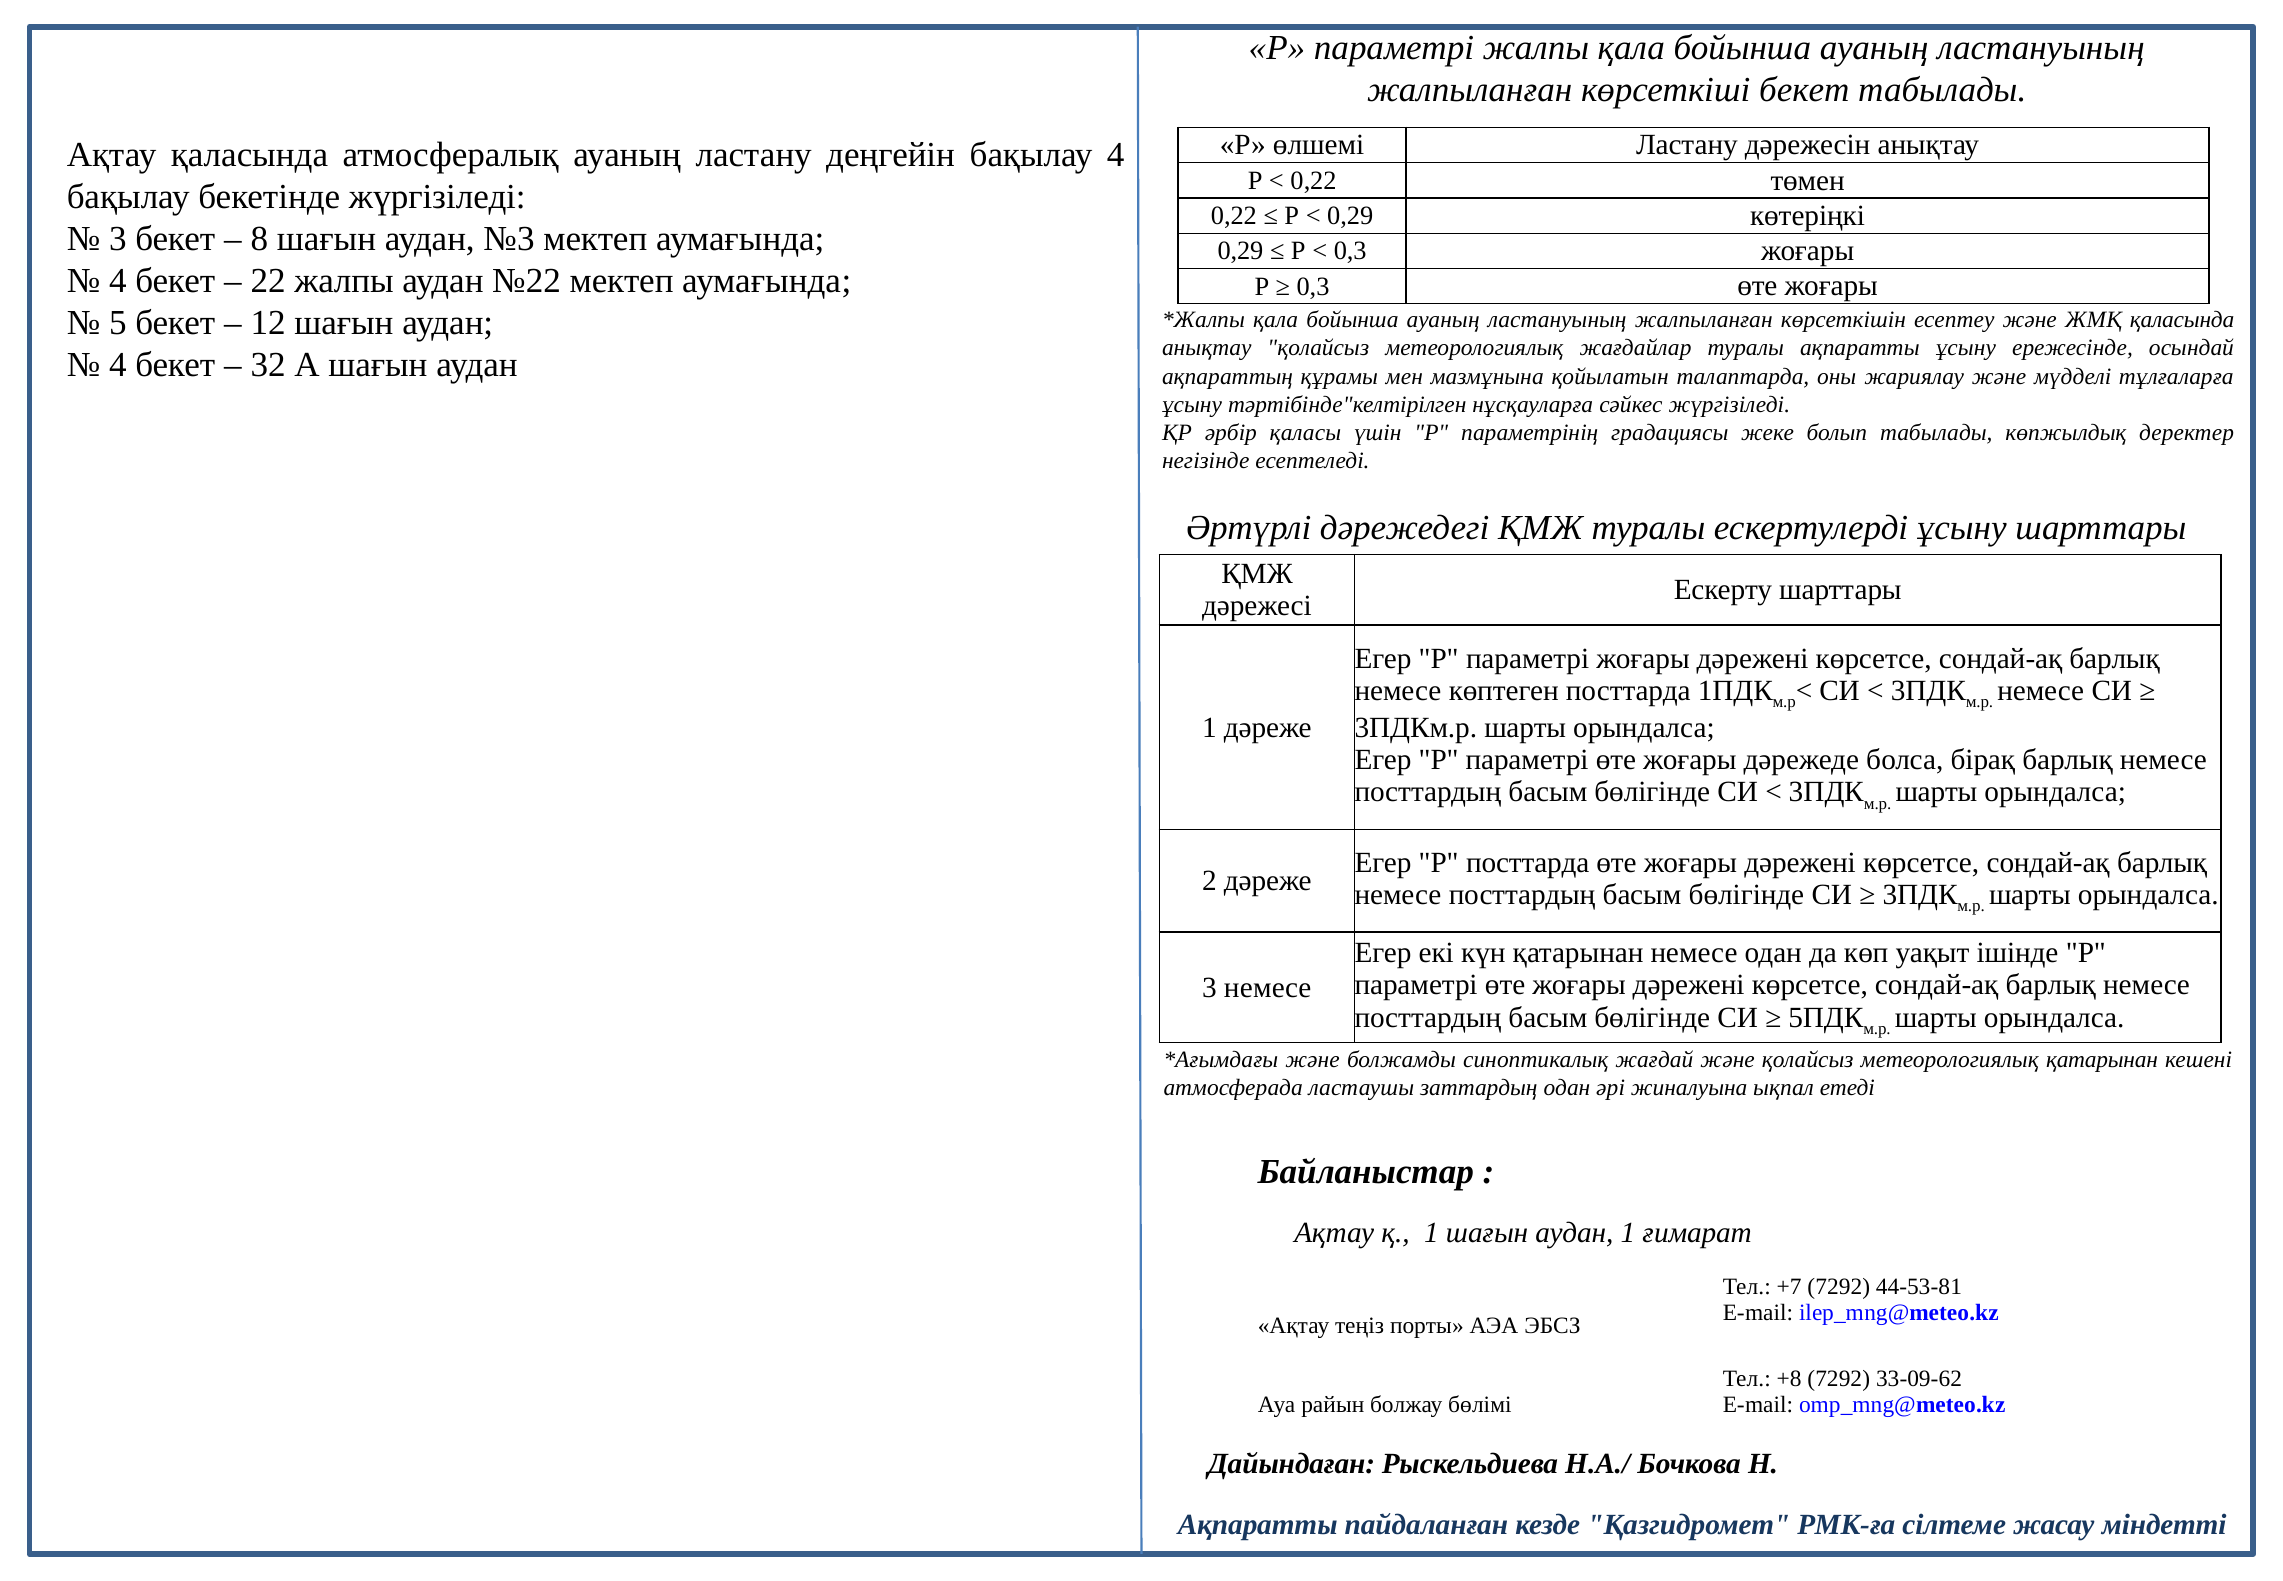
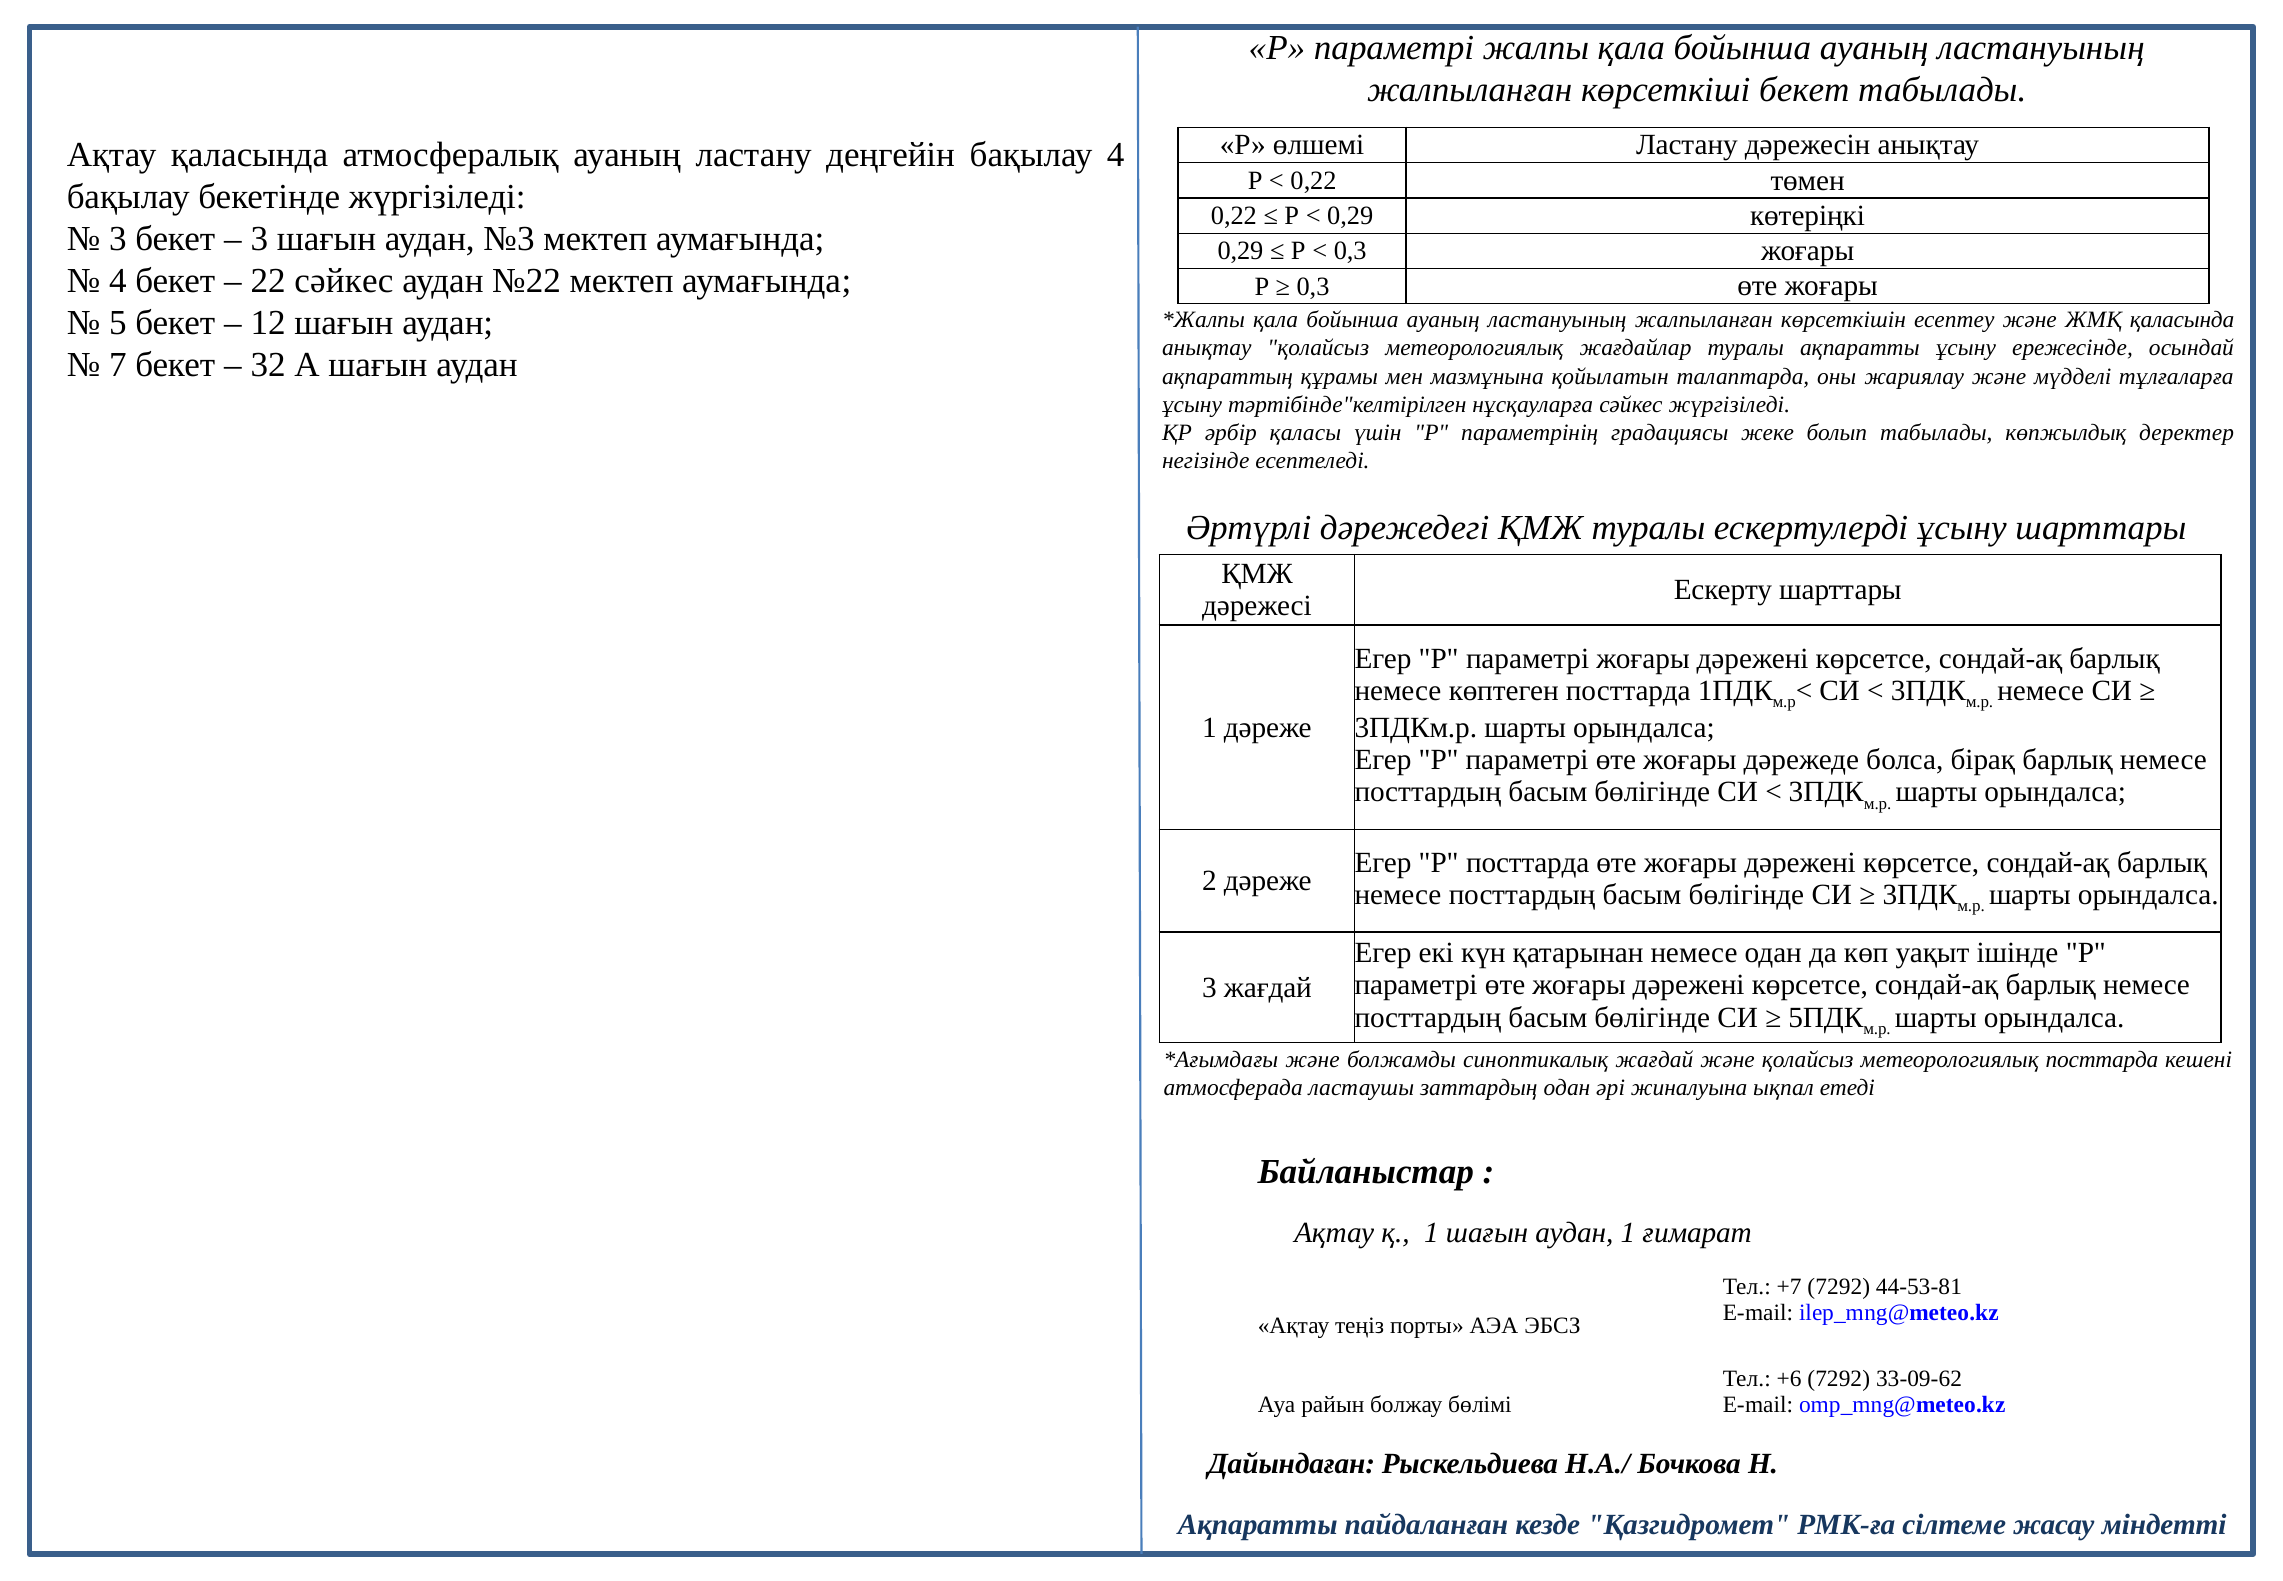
8 at (259, 239): 8 -> 3
22 жалпы: жалпы -> сәйкес
4 at (118, 365): 4 -> 7
3 немесе: немесе -> жағдай
метеорологиялық қатарынан: қатарынан -> посттарда
+8: +8 -> +6
